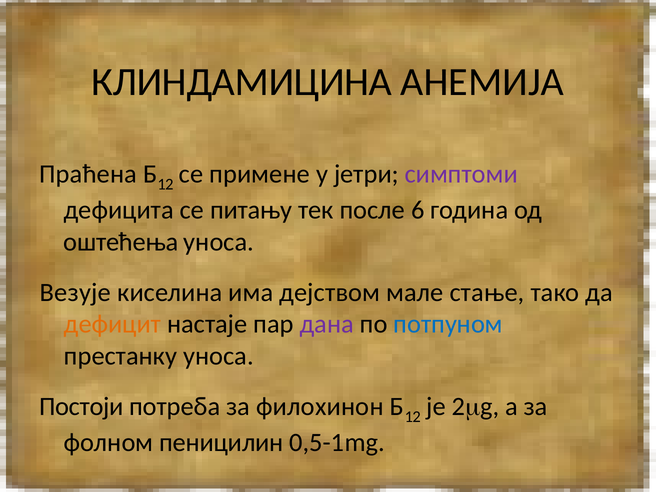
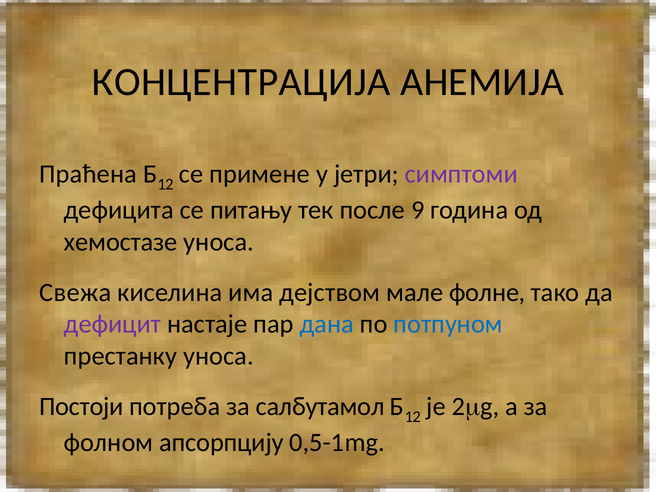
КЛИНДАМИЦИНА: КЛИНДАМИЦИНА -> КОНЦЕНТРАЦИЈА
6: 6 -> 9
оштећења: оштећења -> хемостазе
Везује: Везује -> Свежа
стање: стање -> фолне
дефицит colour: orange -> purple
дана colour: purple -> blue
филохинон: филохинон -> салбутамол
пеницилин: пеницилин -> апсорпцију
